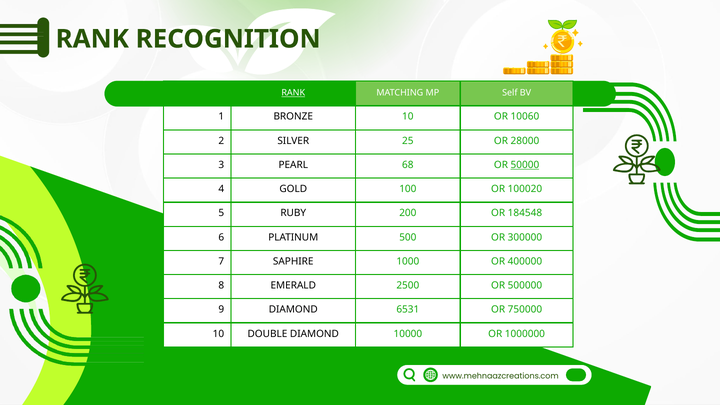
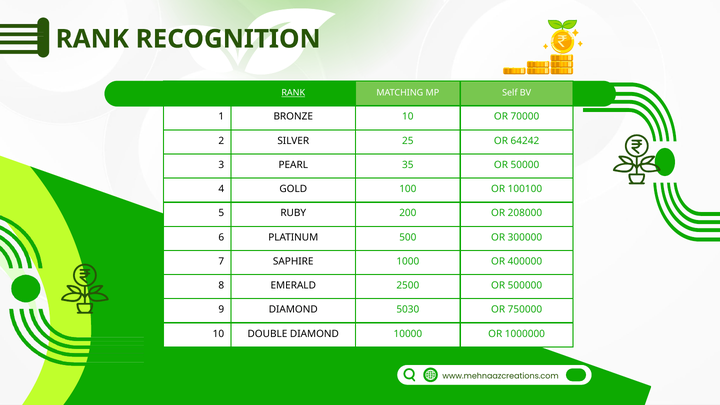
10060: 10060 -> 70000
28000: 28000 -> 64242
68: 68 -> 35
50000 underline: present -> none
100020: 100020 -> 100100
184548: 184548 -> 208000
6531: 6531 -> 5030
